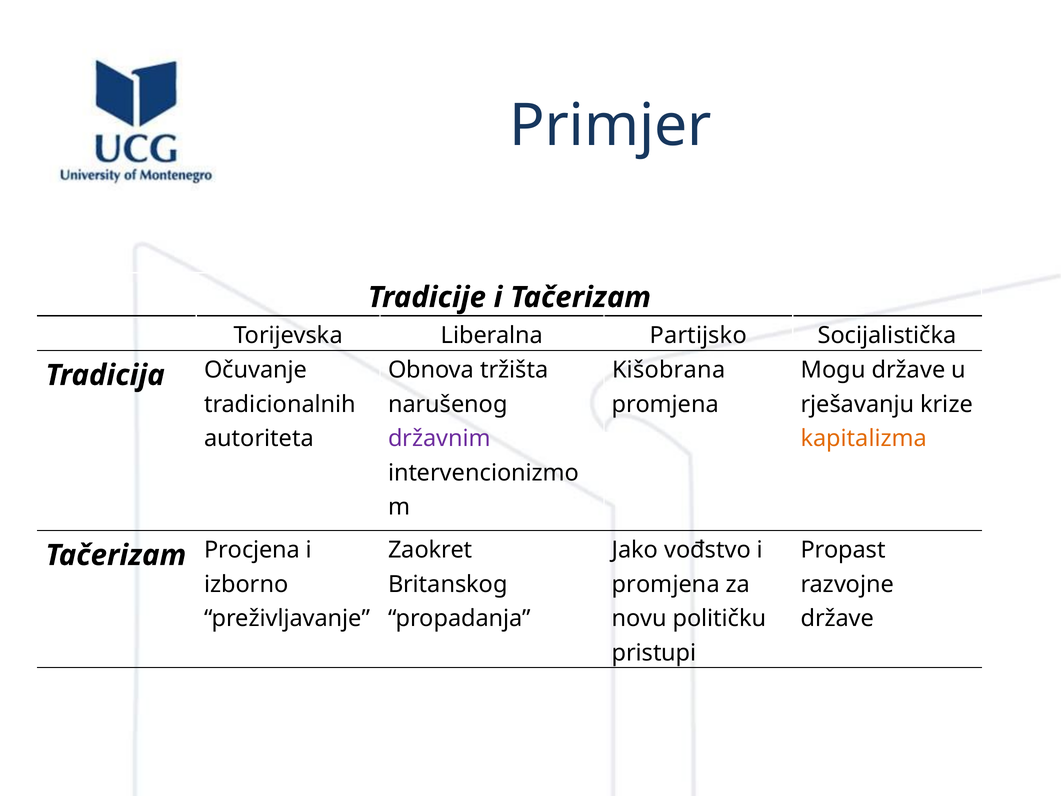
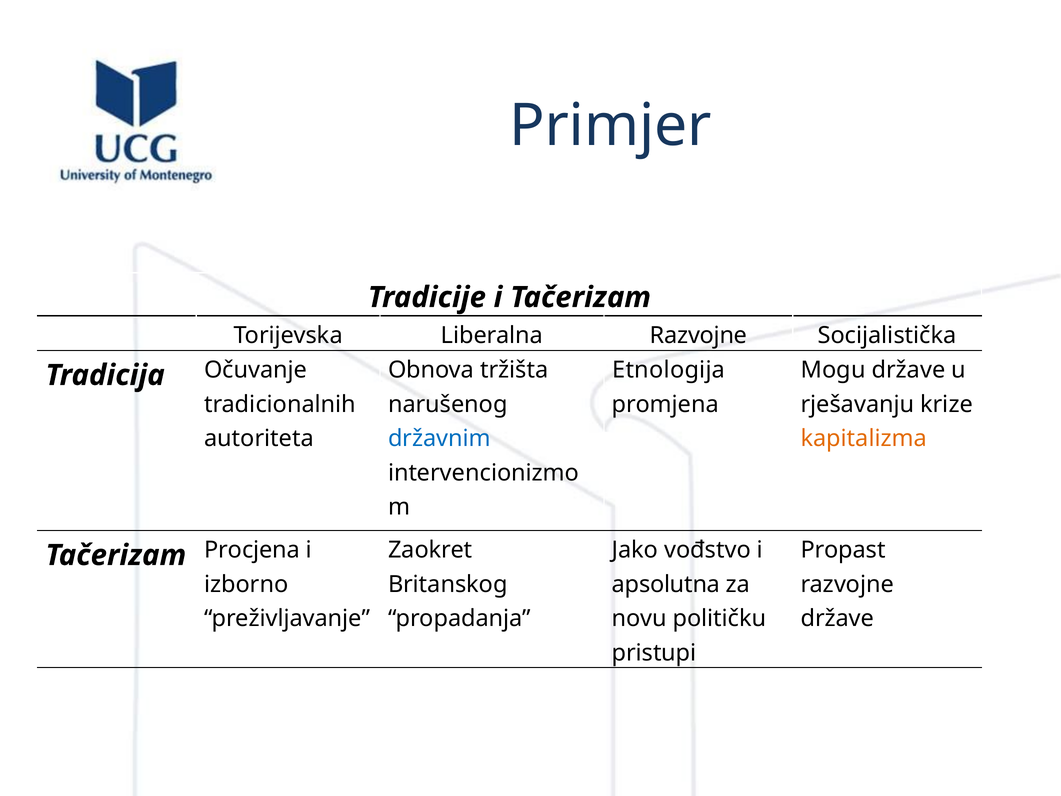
Liberalna Partijsko: Partijsko -> Razvojne
Kišobrana: Kišobrana -> Etnologija
državnim colour: purple -> blue
promjena at (666, 584): promjena -> apsolutna
